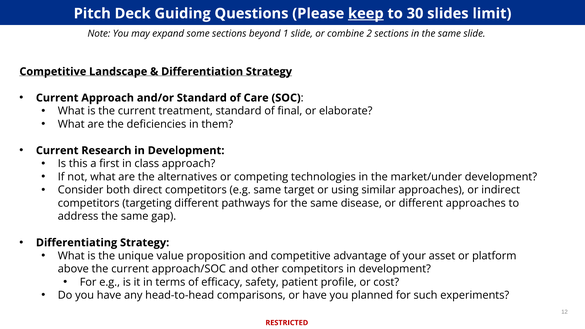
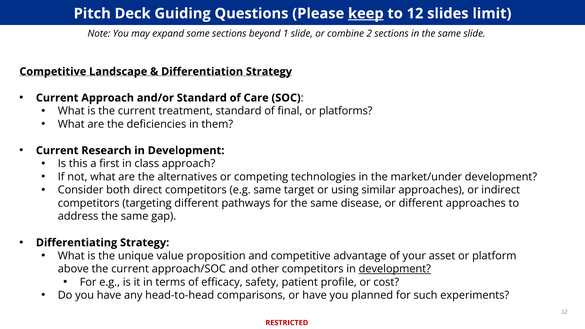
to 30: 30 -> 12
elaborate: elaborate -> platforms
development at (395, 269) underline: none -> present
